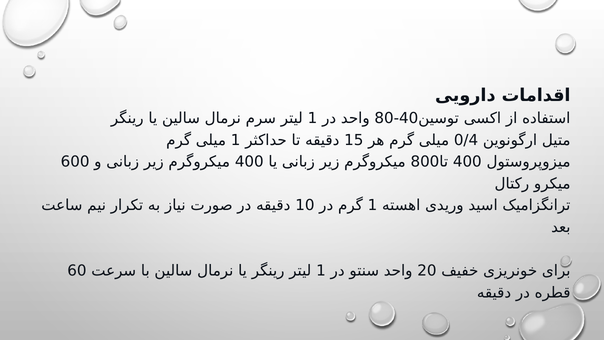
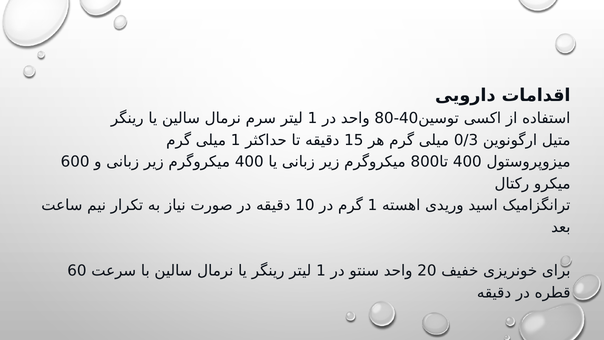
0/4: 0/4 -> 0/3
